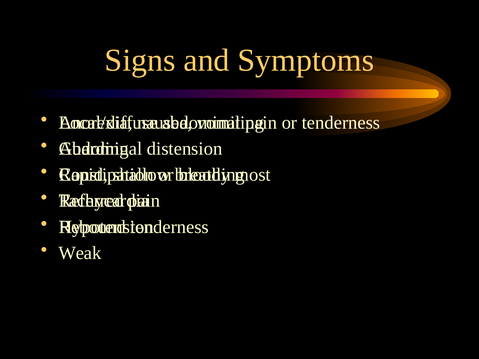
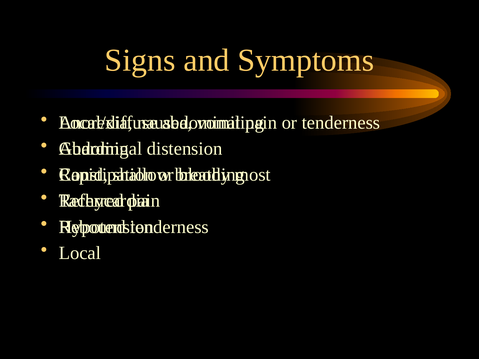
Weak: Weak -> Local
